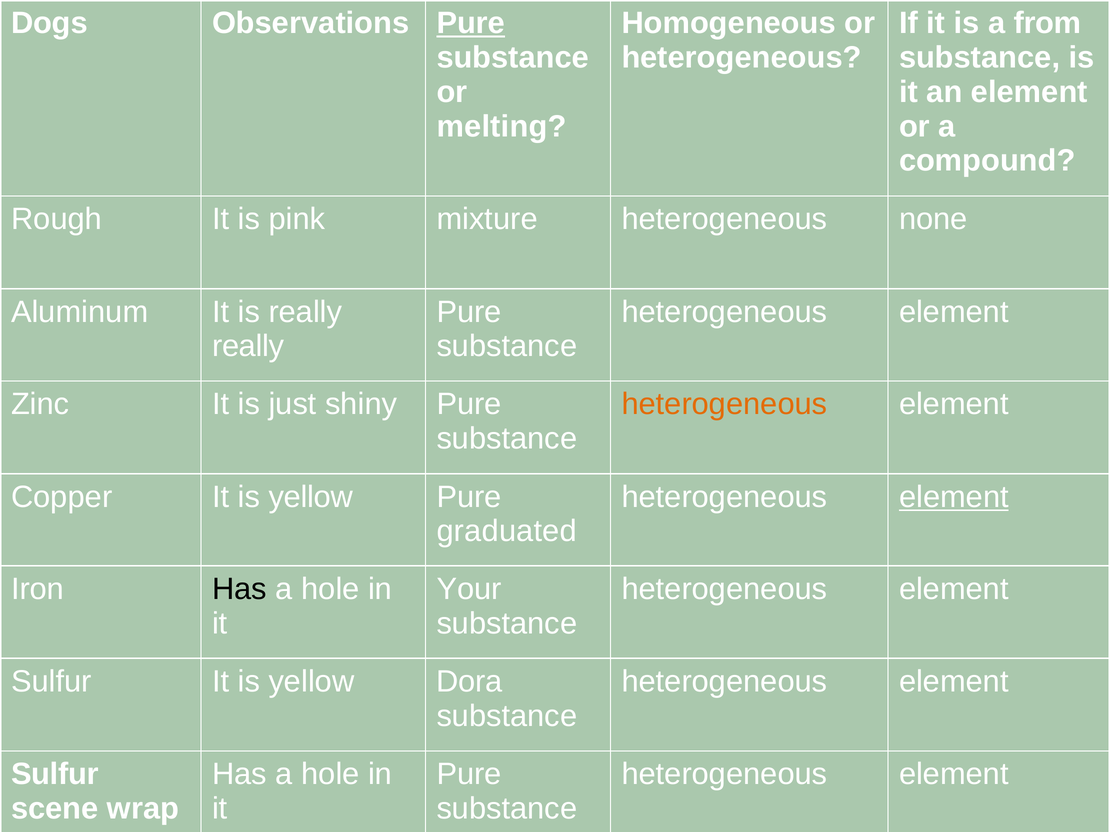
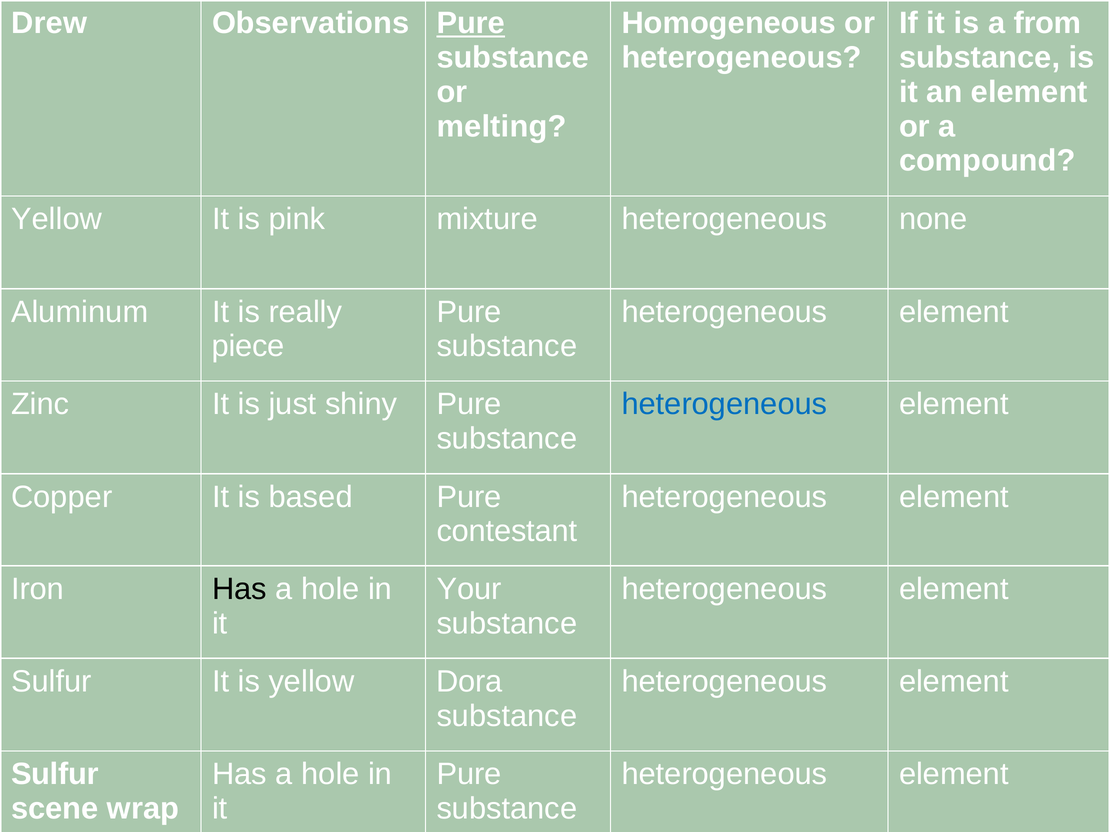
Dogs: Dogs -> Drew
Rough at (57, 219): Rough -> Yellow
really at (248, 346): really -> piece
heterogeneous at (724, 405) colour: orange -> blue
Copper It is yellow: yellow -> based
element at (954, 497) underline: present -> none
graduated: graduated -> contestant
